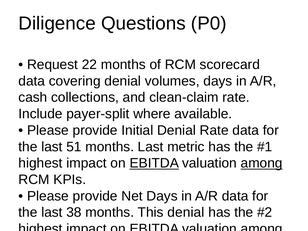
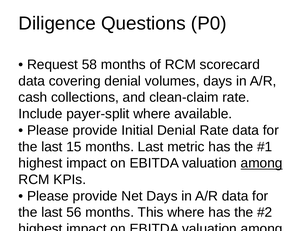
22: 22 -> 58
51: 51 -> 15
EBITDA at (154, 163) underline: present -> none
38: 38 -> 56
This denial: denial -> where
